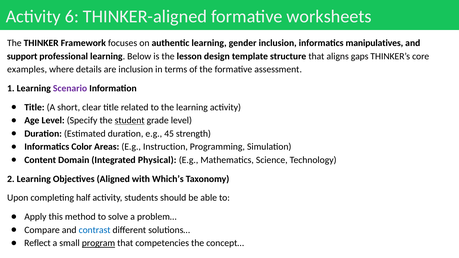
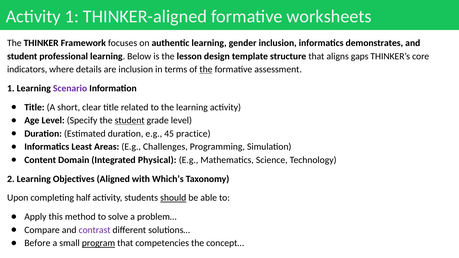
Activity 6: 6 -> 1
manipulatives: manipulatives -> demonstrates
support at (22, 56): support -> student
examples: examples -> indicators
the at (206, 69) underline: none -> present
strength: strength -> practice
Color: Color -> Least
Instruction: Instruction -> Challenges
should underline: none -> present
contrast colour: blue -> purple
Reflect: Reflect -> Before
